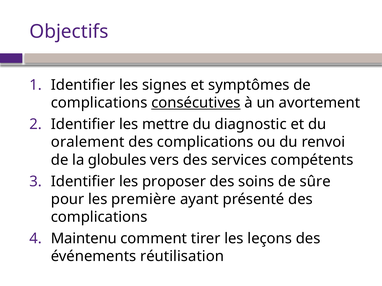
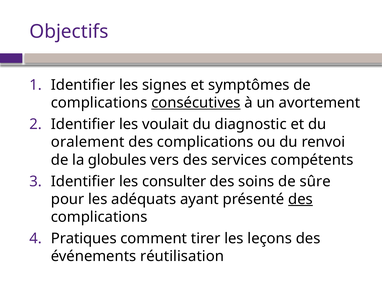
mettre: mettre -> voulait
proposer: proposer -> consulter
première: première -> adéquats
des at (300, 200) underline: none -> present
Maintenu: Maintenu -> Pratiques
